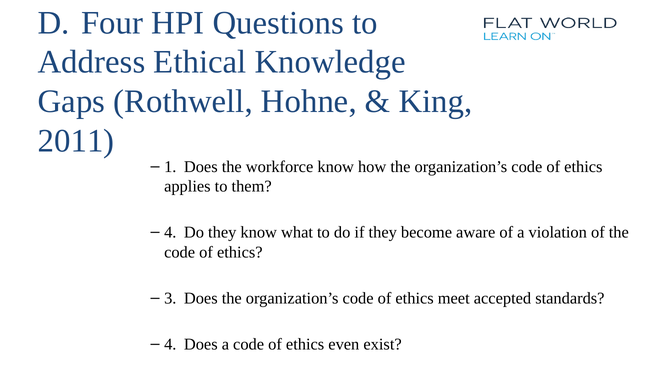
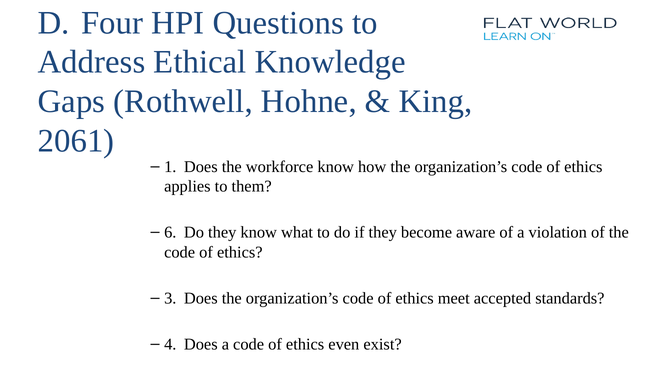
2011: 2011 -> 2061
4 at (170, 233): 4 -> 6
